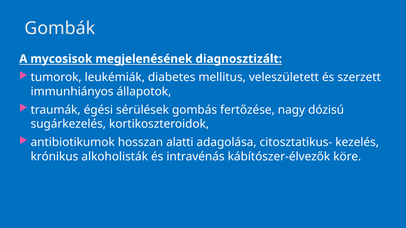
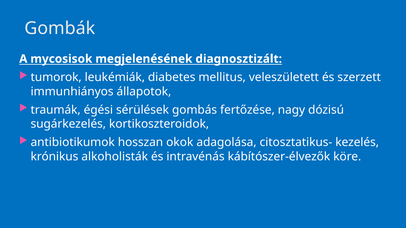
alatti: alatti -> okok
